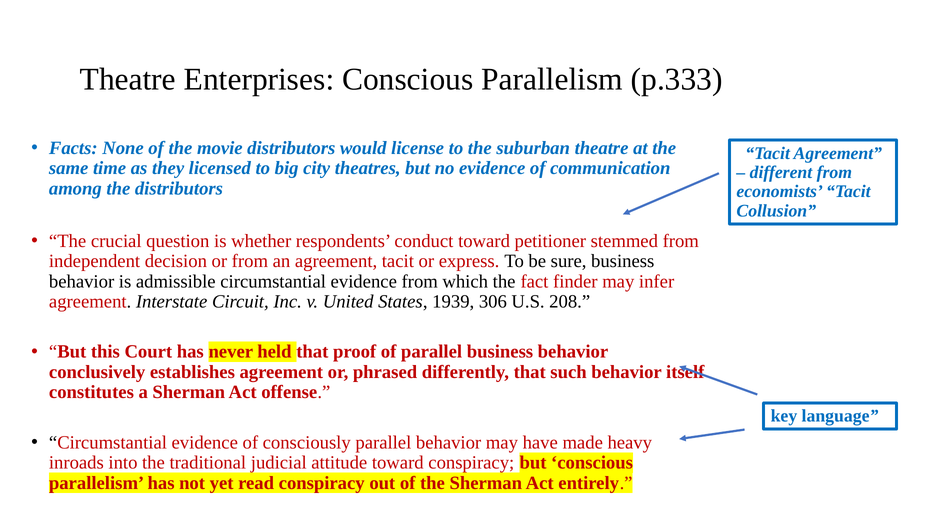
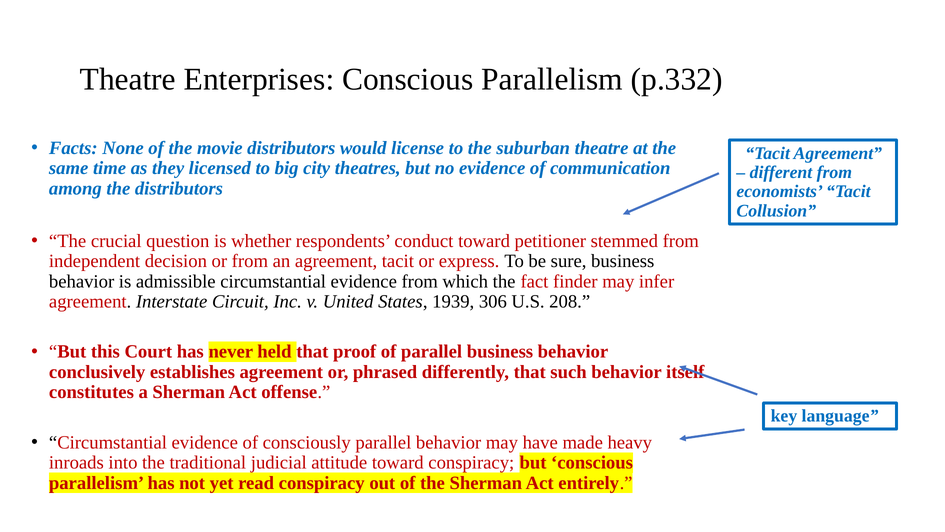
p.333: p.333 -> p.332
